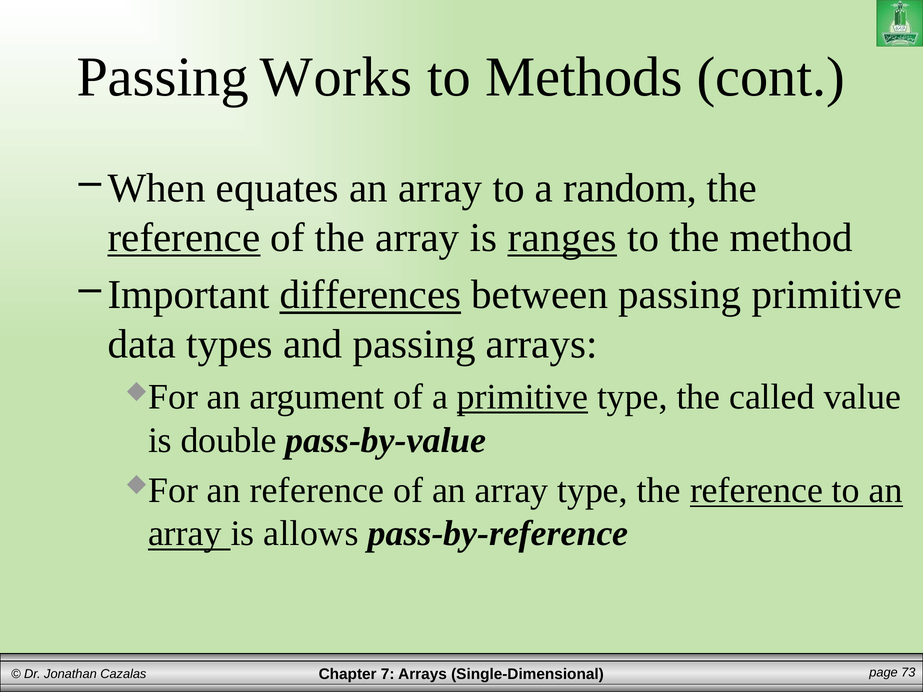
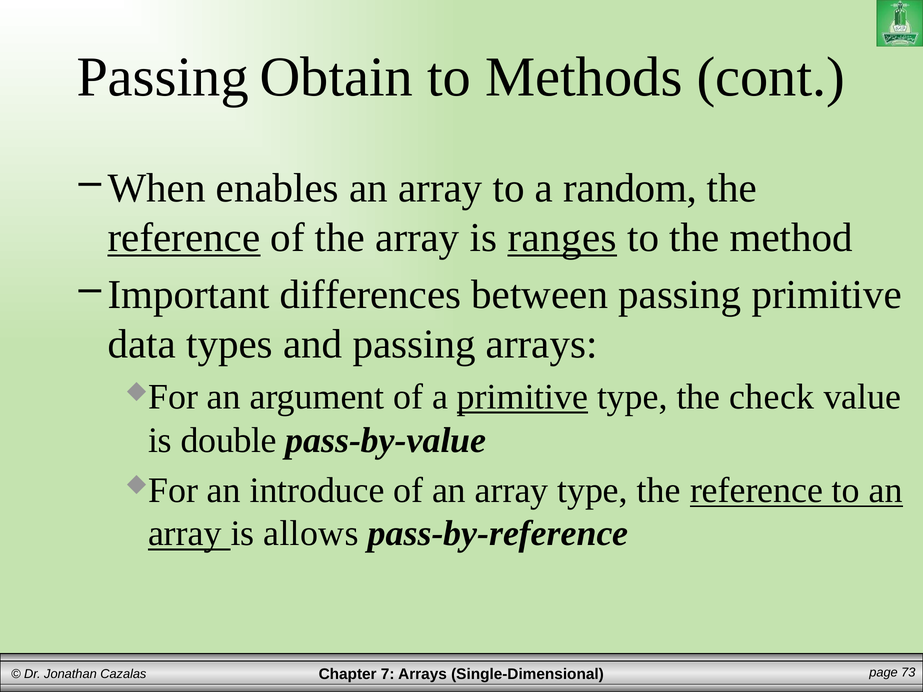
Works: Works -> Obtain
equates: equates -> enables
differences underline: present -> none
called: called -> check
an reference: reference -> introduce
